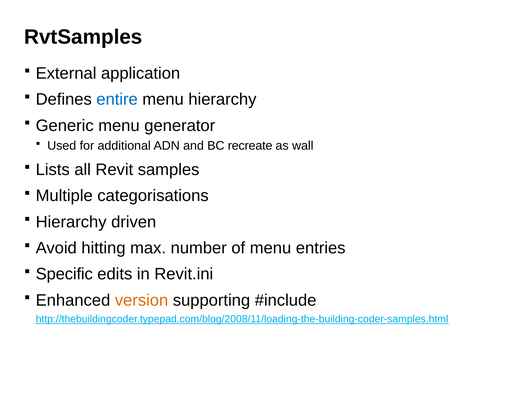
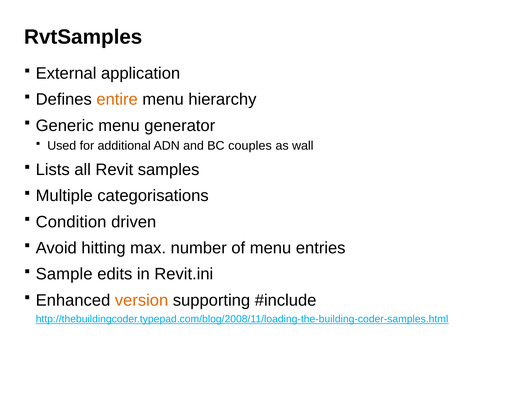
entire colour: blue -> orange
recreate: recreate -> couples
Hierarchy at (71, 222): Hierarchy -> Condition
Specific: Specific -> Sample
